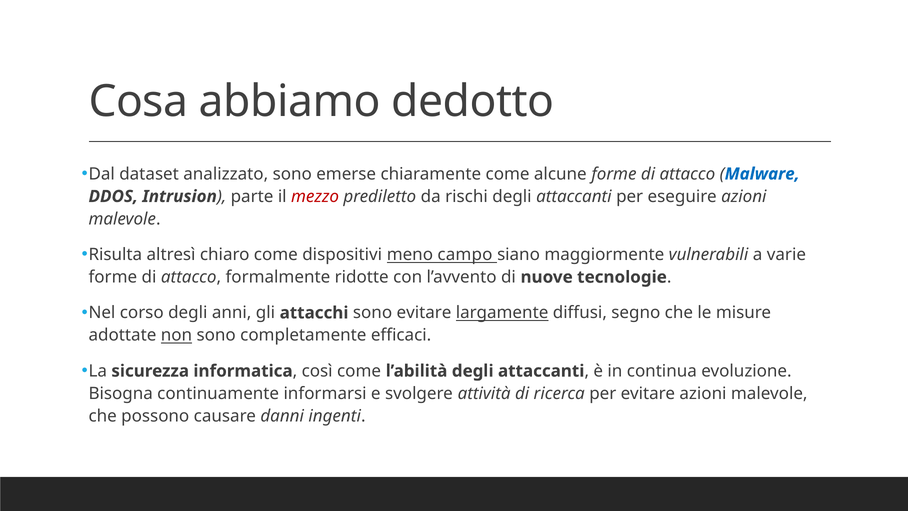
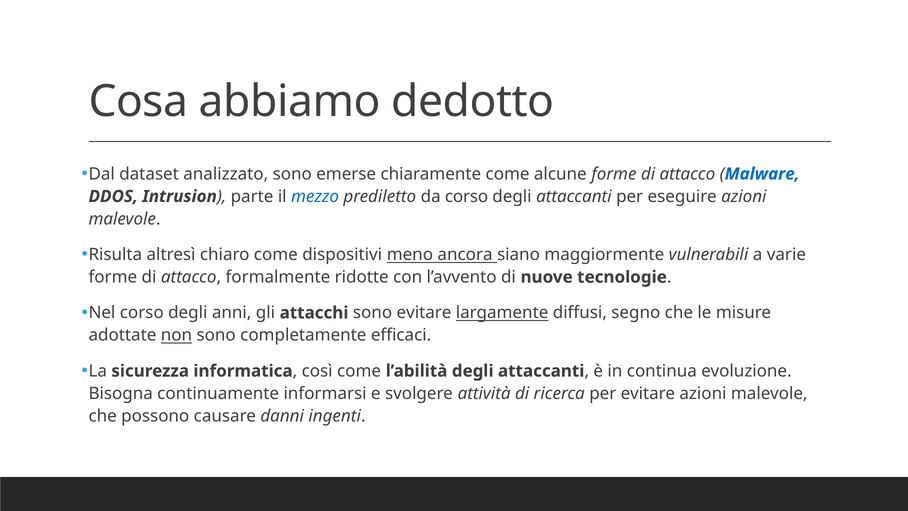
mezzo colour: red -> blue
da rischi: rischi -> corso
campo: campo -> ancora
